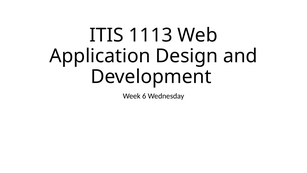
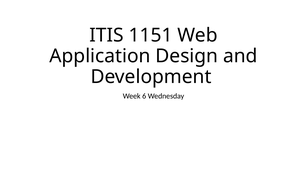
1113: 1113 -> 1151
